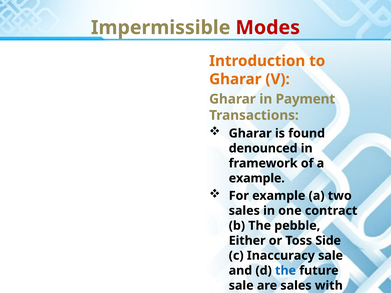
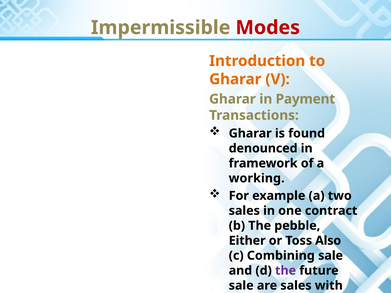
example at (257, 178): example -> working
Side: Side -> Also
Inaccuracy: Inaccuracy -> Combining
the at (286, 271) colour: blue -> purple
